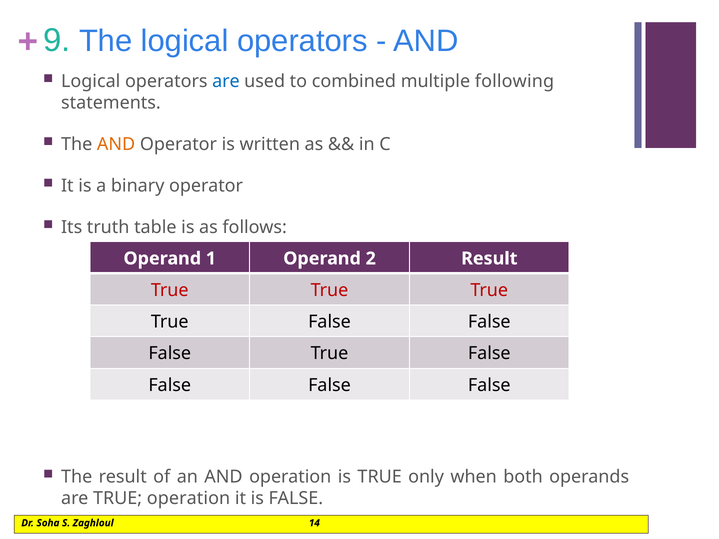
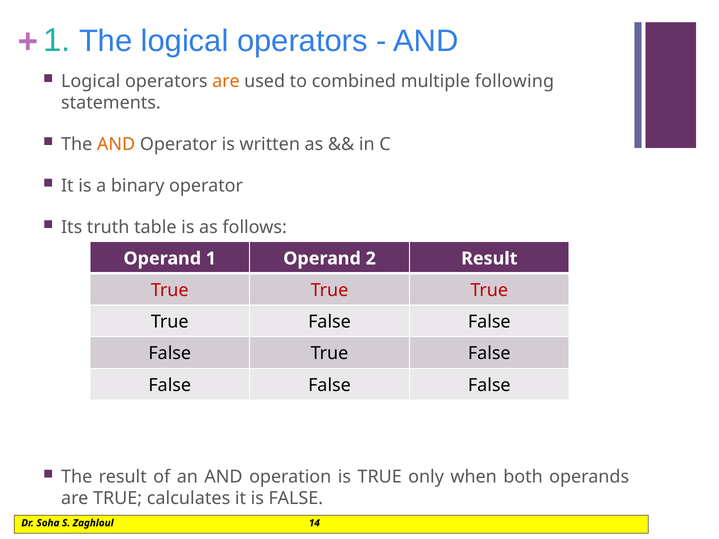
9 at (57, 41): 9 -> 1
are at (226, 81) colour: blue -> orange
TRUE operation: operation -> calculates
